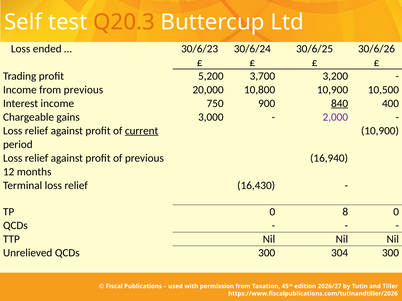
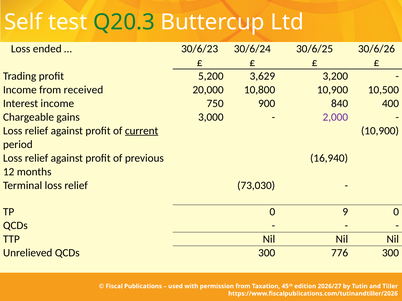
Q20.3 colour: orange -> green
3,700: 3,700 -> 3,629
from previous: previous -> received
840 underline: present -> none
16,430: 16,430 -> 73,030
8: 8 -> 9
304: 304 -> 776
